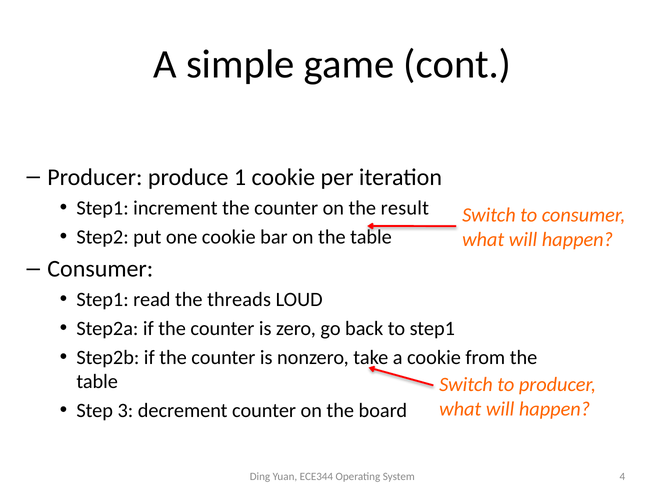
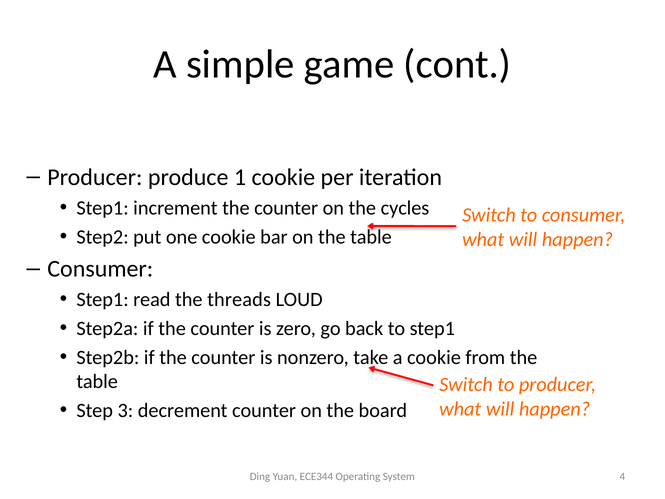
result: result -> cycles
